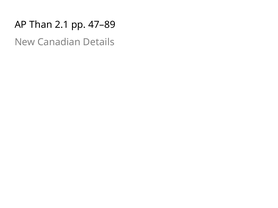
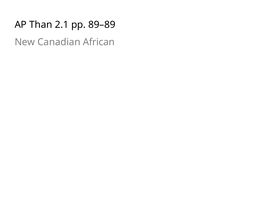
47–89: 47–89 -> 89–89
Details: Details -> African
